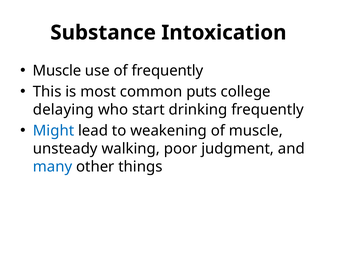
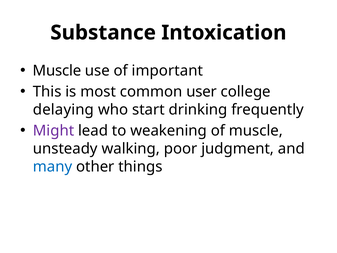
of frequently: frequently -> important
puts: puts -> user
Might colour: blue -> purple
